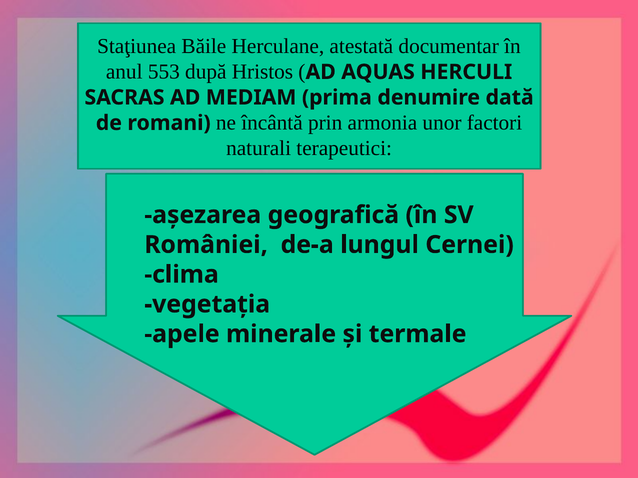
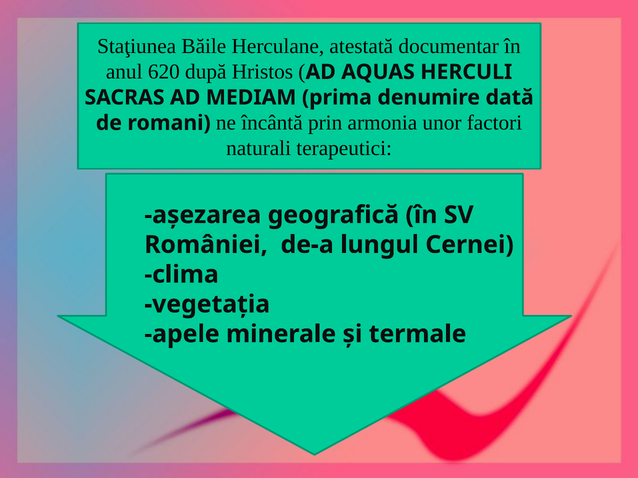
553: 553 -> 620
